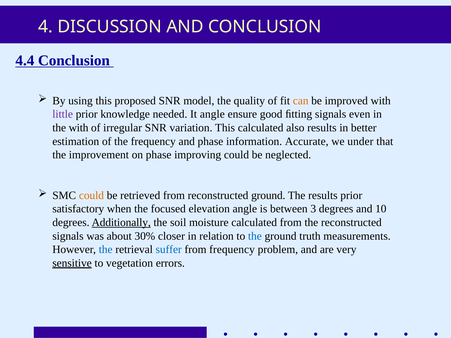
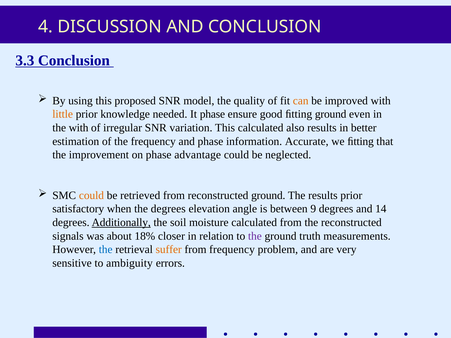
4.4: 4.4 -> 3.3
little colour: purple -> orange
It angle: angle -> phase
ﬁtting signals: signals -> ground
we under: under -> ﬁtting
improving: improving -> advantage
the focused: focused -> degrees
3: 3 -> 9
10: 10 -> 14
30%: 30% -> 18%
the at (255, 236) colour: blue -> purple
suffer colour: blue -> orange
sensitive underline: present -> none
vegetation: vegetation -> ambiguity
